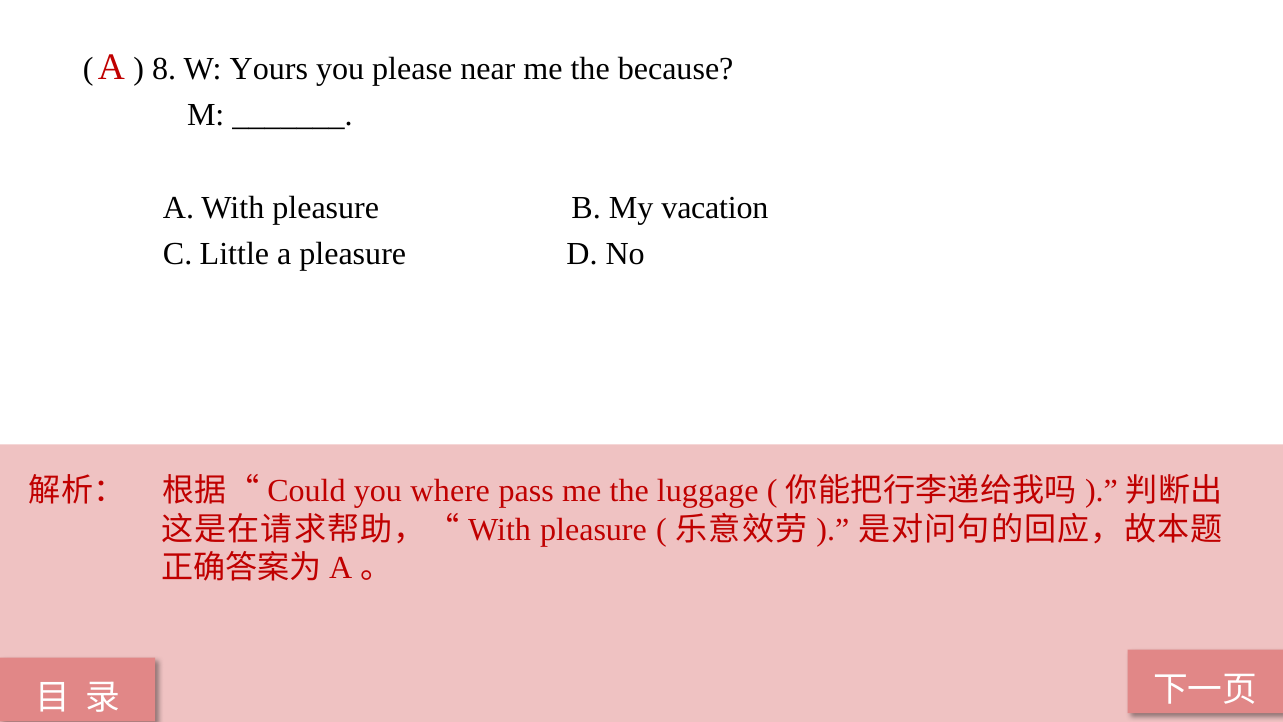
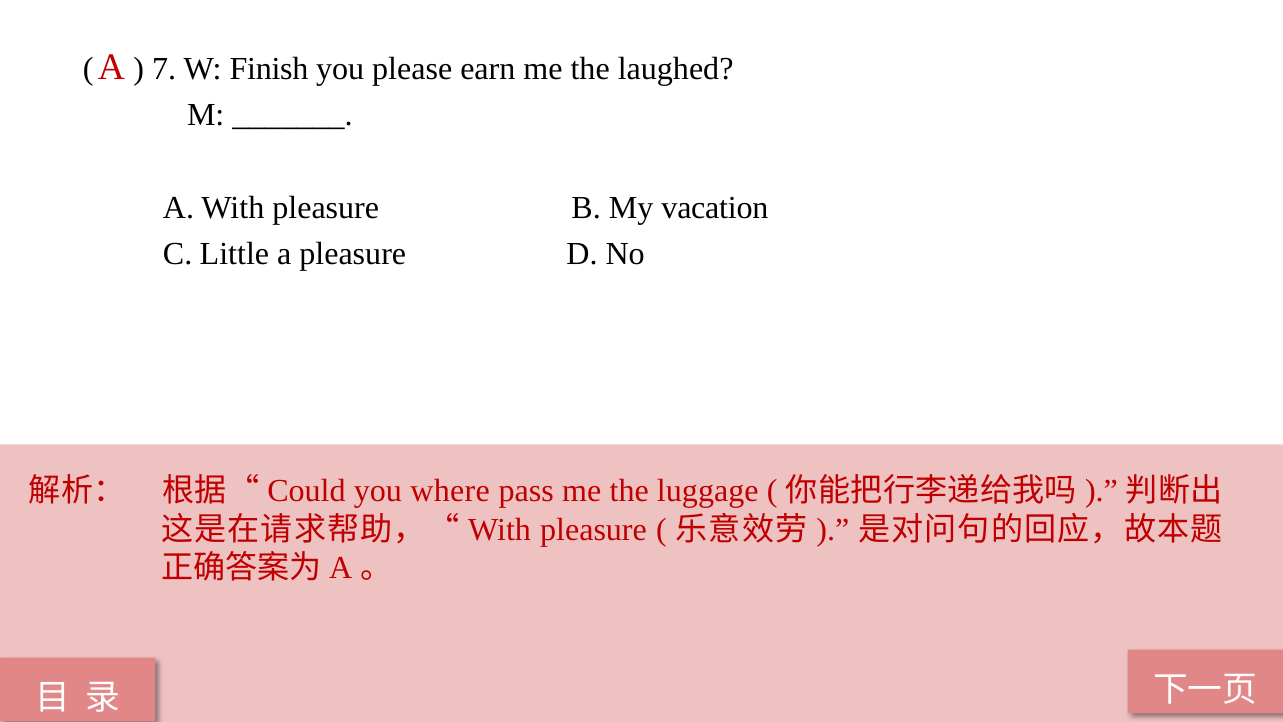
8: 8 -> 7
Yours: Yours -> Finish
near: near -> earn
because: because -> laughed
